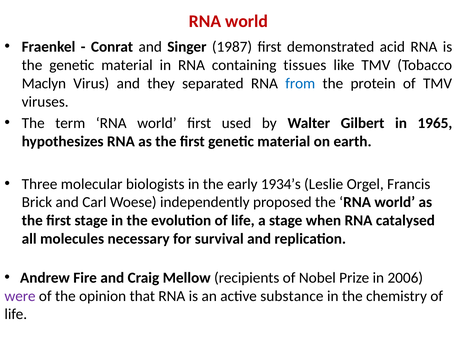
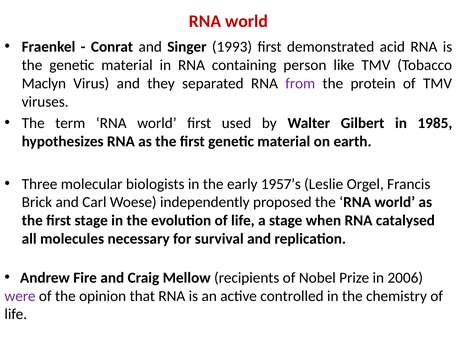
1987: 1987 -> 1993
tissues: tissues -> person
from colour: blue -> purple
1965: 1965 -> 1985
1934’s: 1934’s -> 1957’s
substance: substance -> controlled
